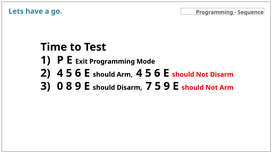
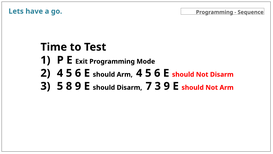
0 at (60, 86): 0 -> 5
7 5: 5 -> 3
